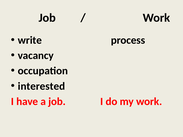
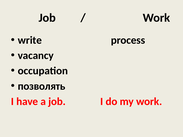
interested: interested -> позволять
